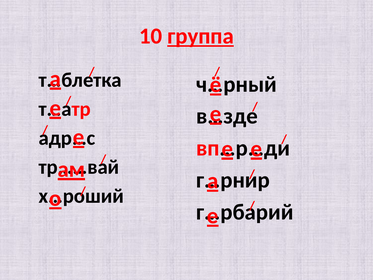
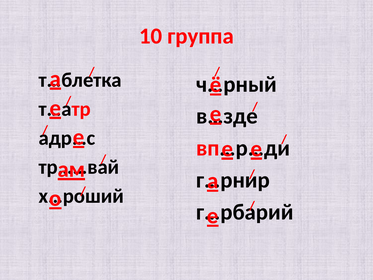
группа underline: present -> none
